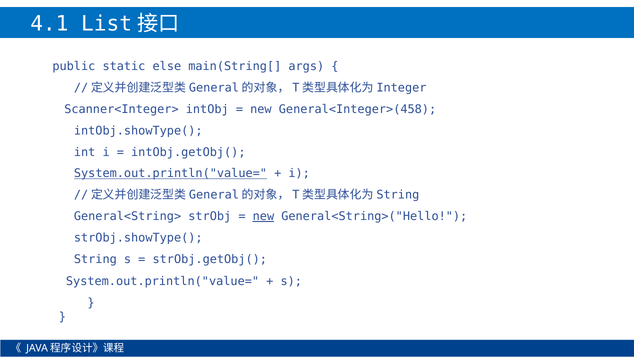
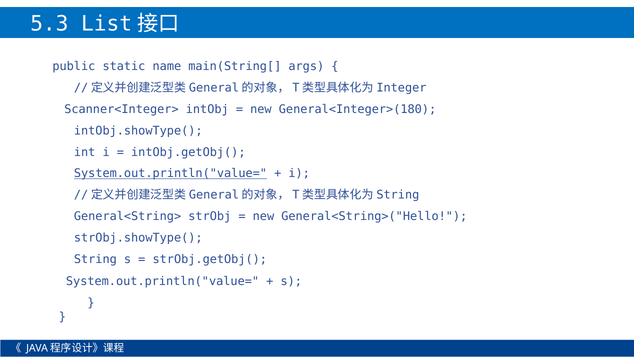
4.1: 4.1 -> 5.3
else: else -> name
General<Integer>(458: General<Integer>(458 -> General<Integer>(180
new at (263, 216) underline: present -> none
